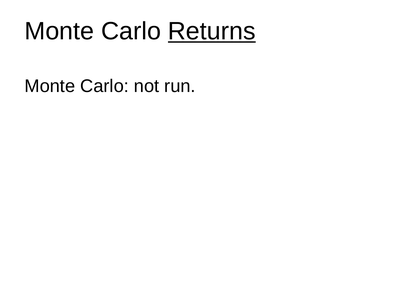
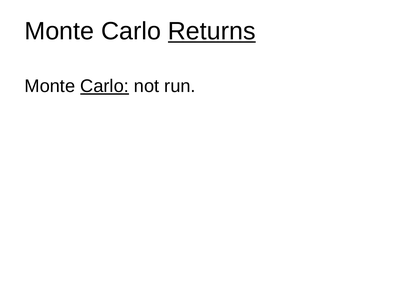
Carlo at (105, 86) underline: none -> present
